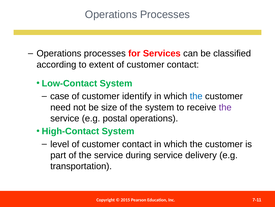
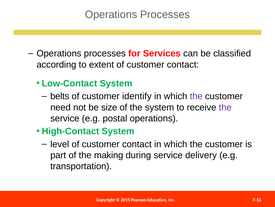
case: case -> belts
the at (196, 96) colour: blue -> purple
of the service: service -> making
